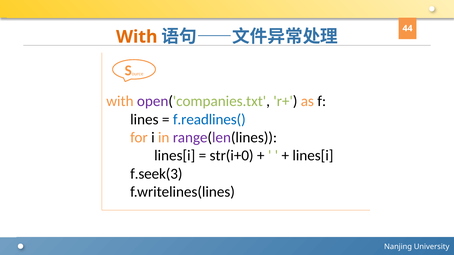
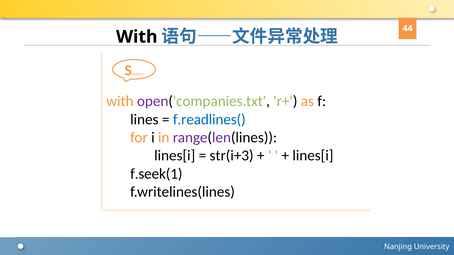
With at (137, 37) colour: orange -> black
str(i+0: str(i+0 -> str(i+3
f.seek(3: f.seek(3 -> f.seek(1
